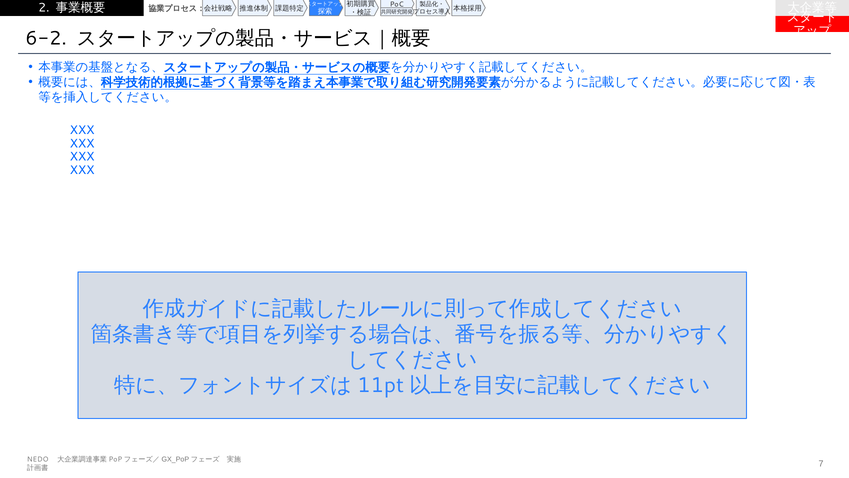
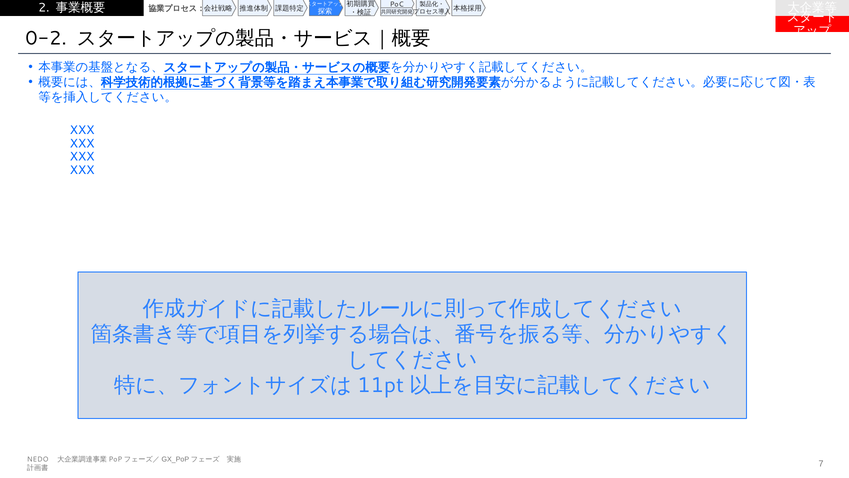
6-2: 6-2 -> 0-2
